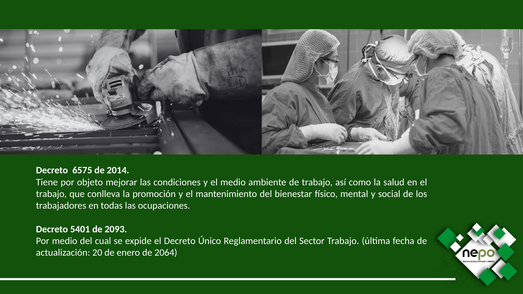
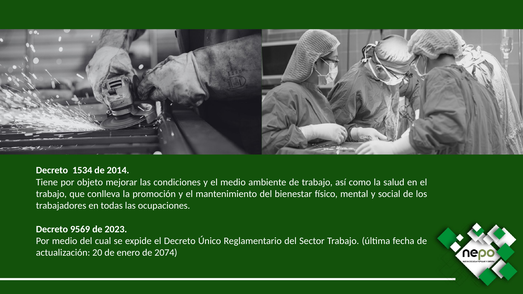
6575: 6575 -> 1534
5401: 5401 -> 9569
2093: 2093 -> 2023
2064: 2064 -> 2074
